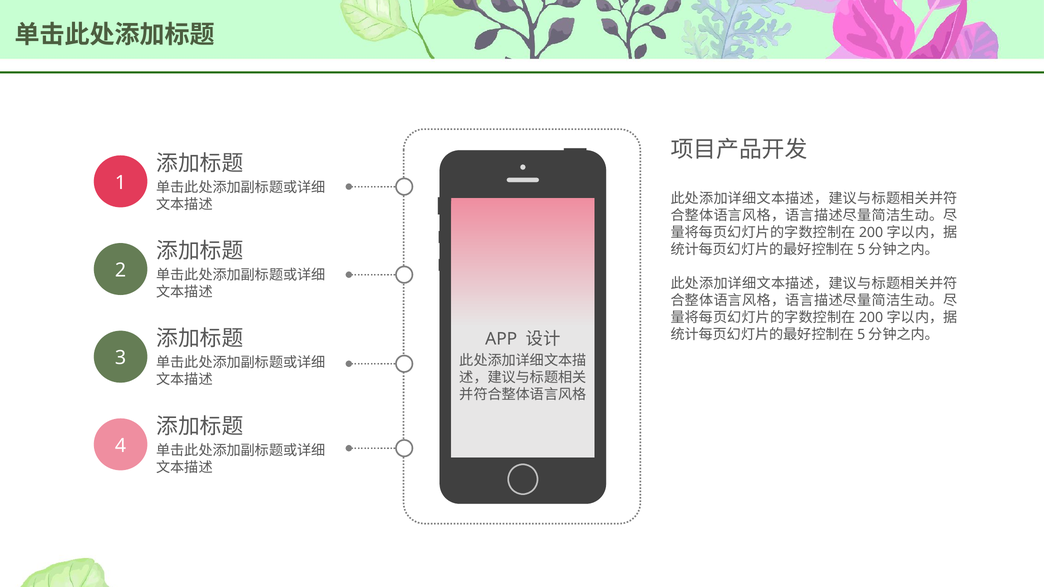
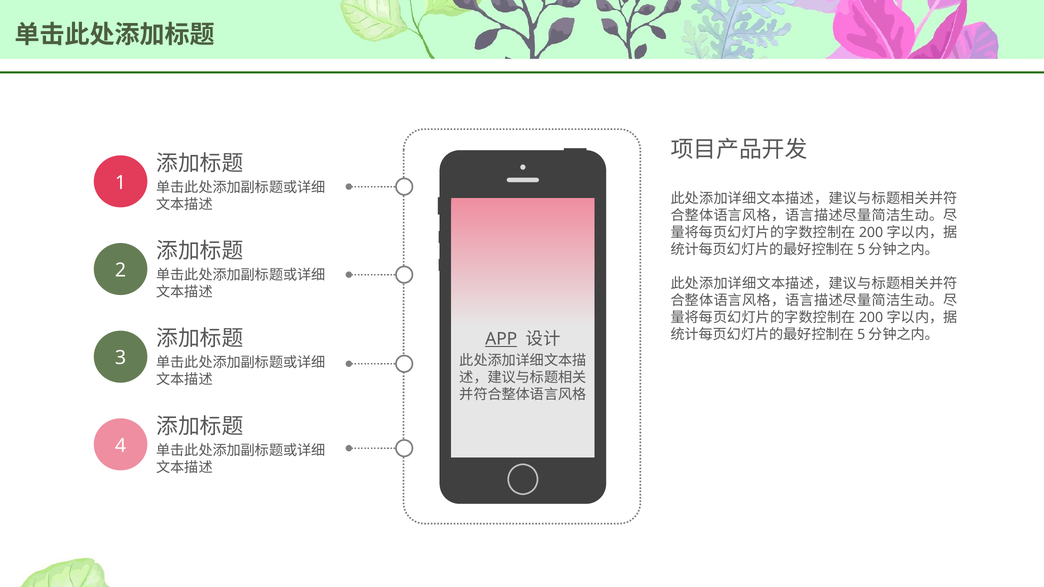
APP underline: none -> present
